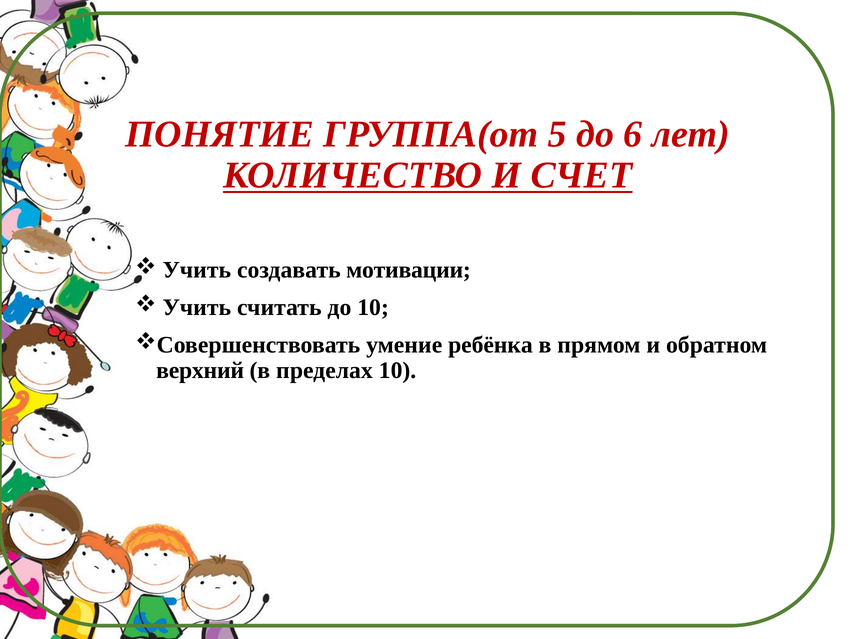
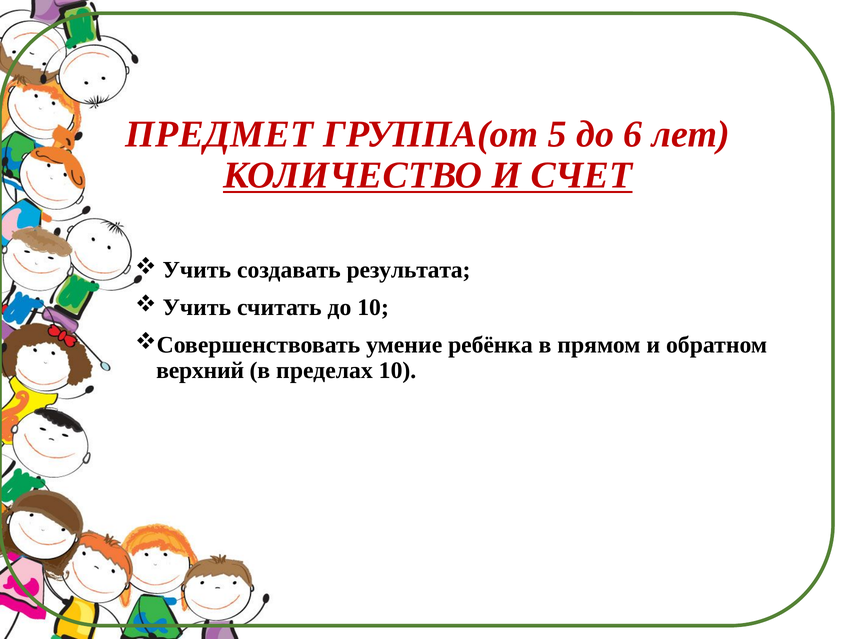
ПОНЯТИЕ: ПОНЯТИЕ -> ПРЕДМЕТ
мотивации: мотивации -> результата
